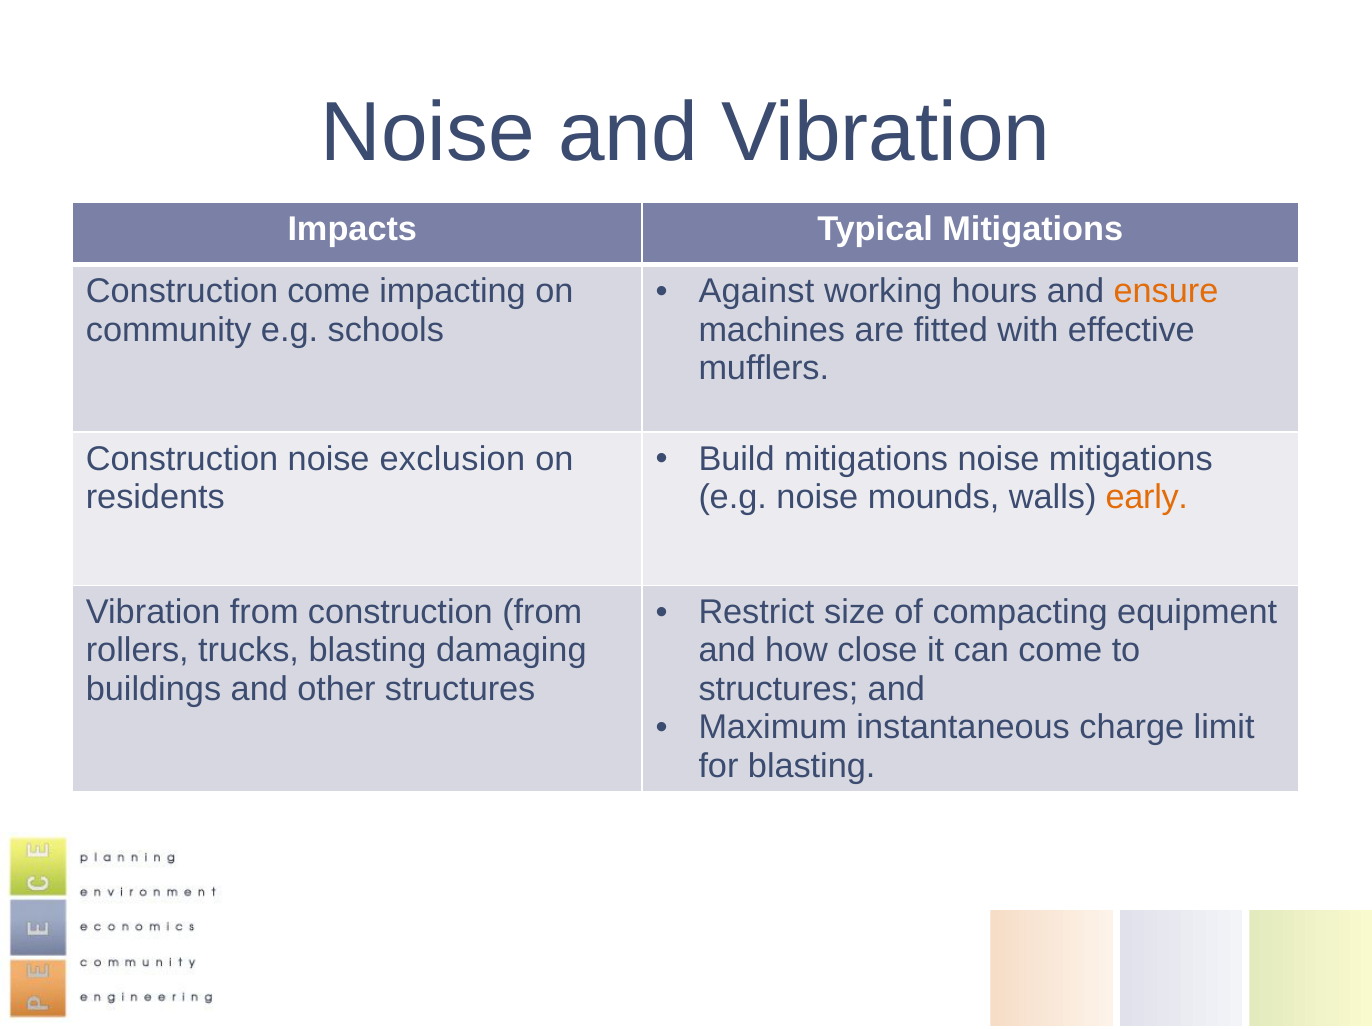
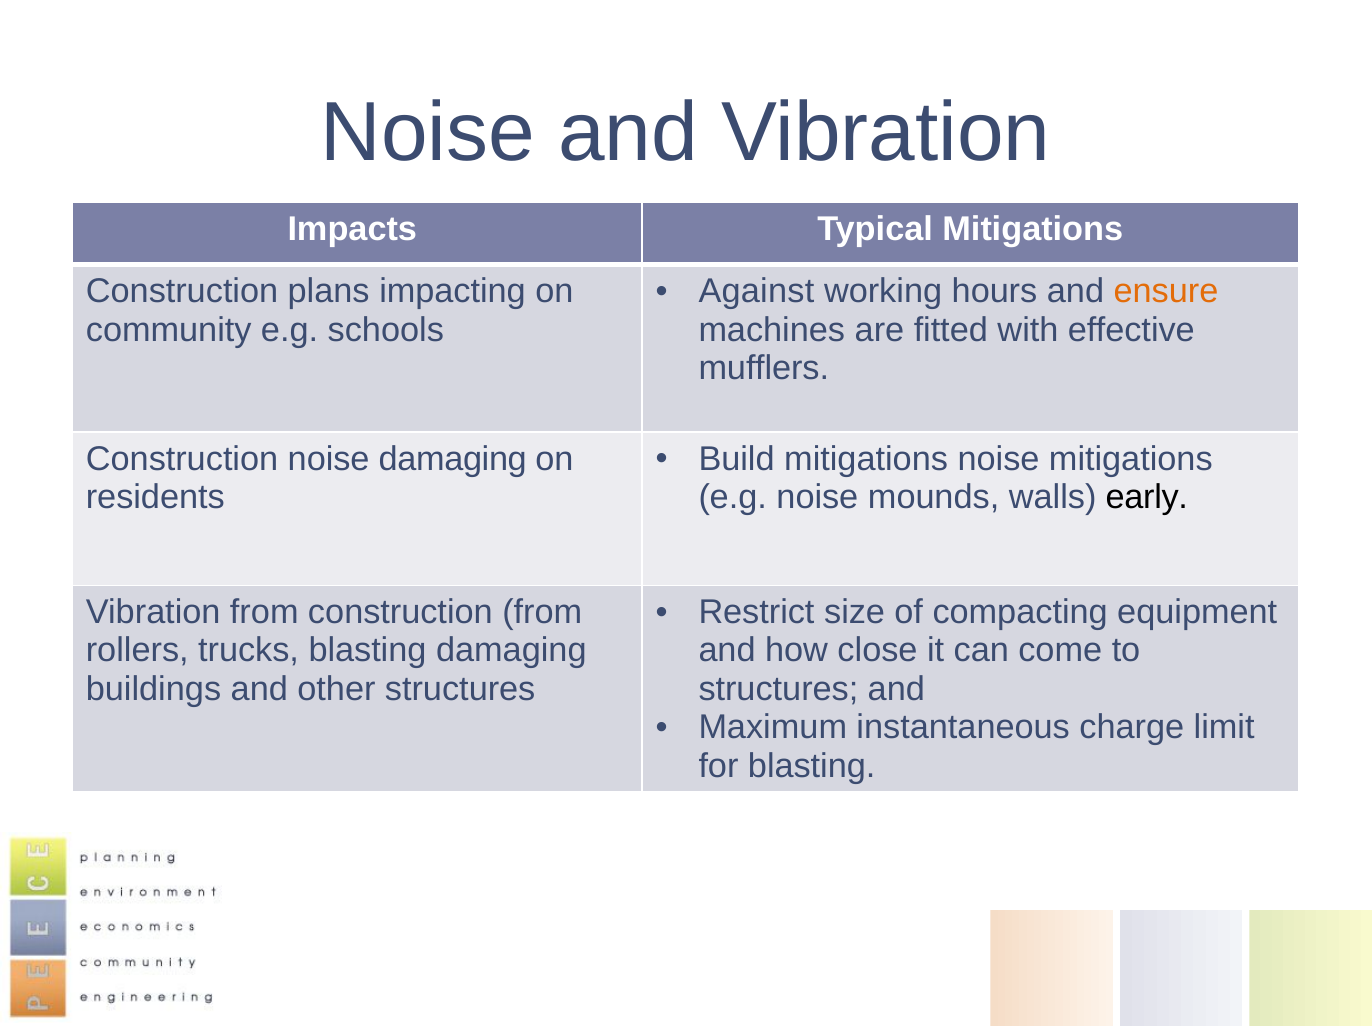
Construction come: come -> plans
noise exclusion: exclusion -> damaging
early colour: orange -> black
